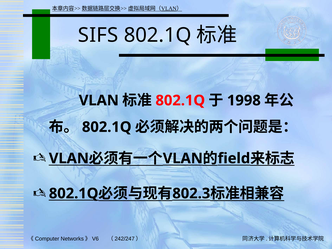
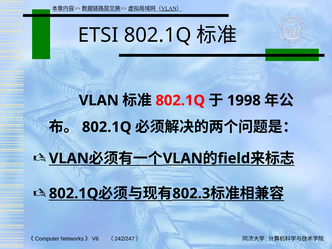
SIFS: SIFS -> ETSI
